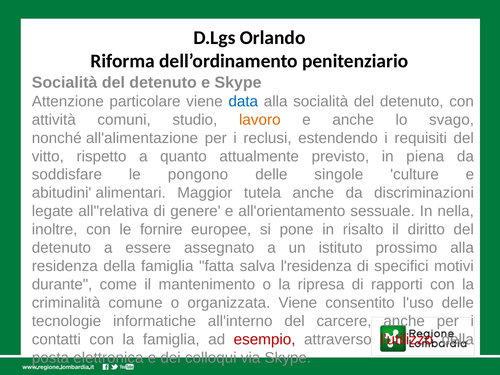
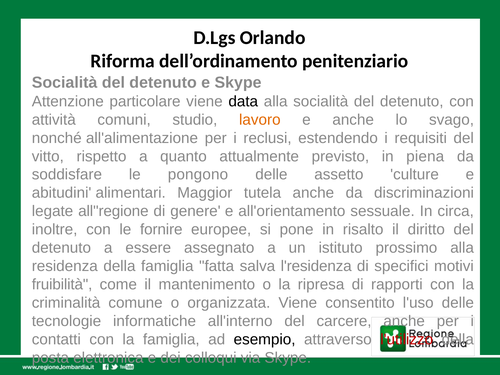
data colour: blue -> black
singole: singole -> assetto
all''relativa: all''relativa -> all''regione
nella: nella -> circa
durante: durante -> fruibilità
esempio colour: red -> black
